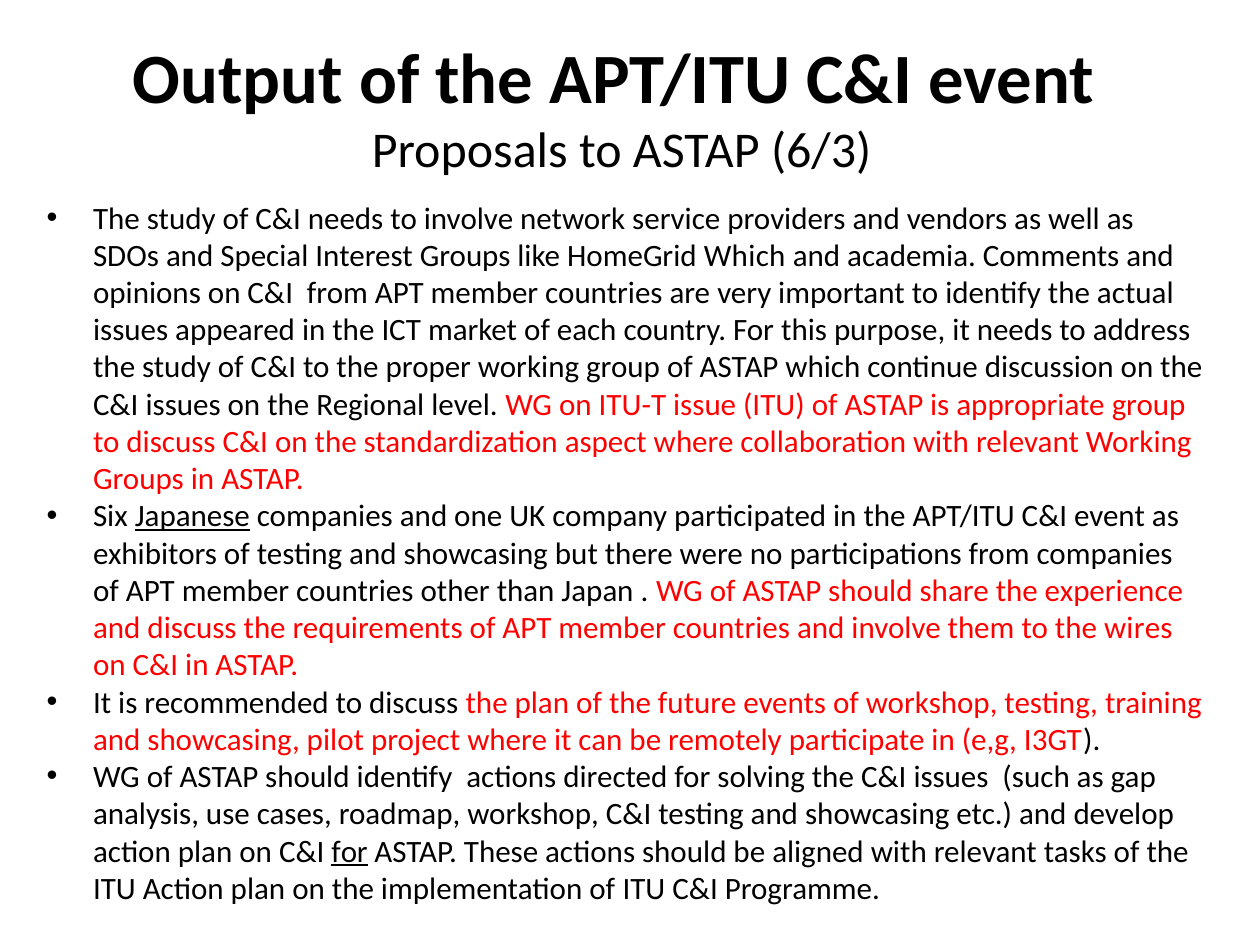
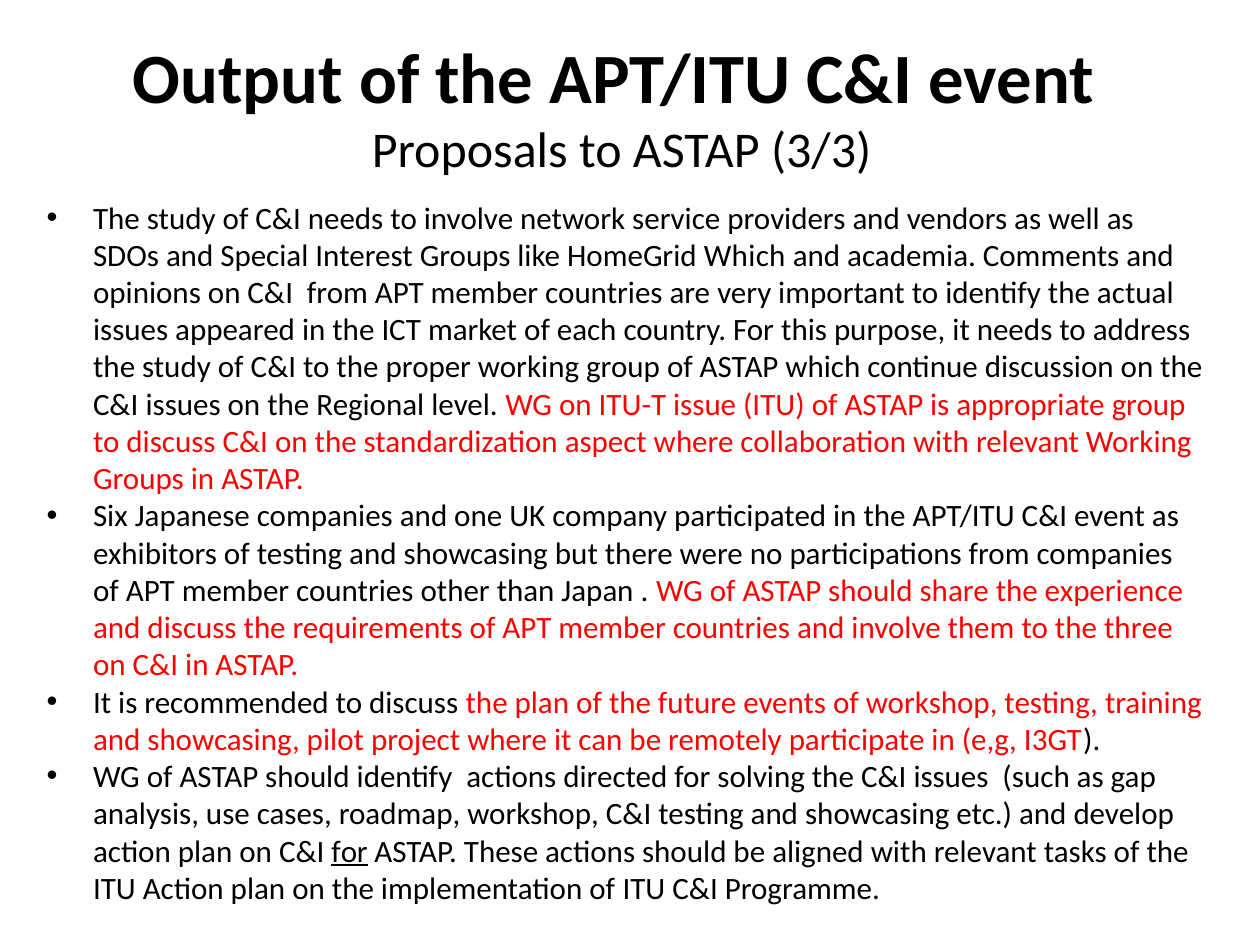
6/3: 6/3 -> 3/3
Japanese underline: present -> none
wires: wires -> three
